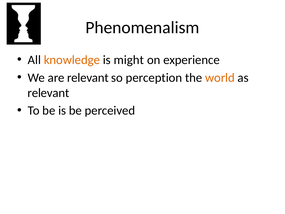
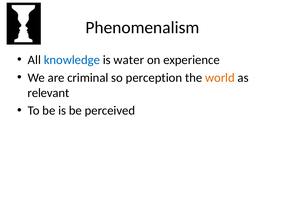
knowledge colour: orange -> blue
might: might -> water
are relevant: relevant -> criminal
